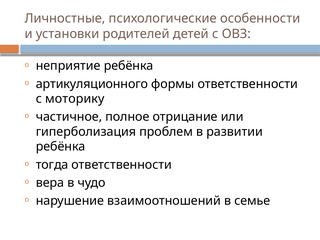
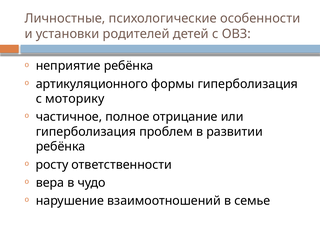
формы ответственности: ответственности -> гиперболизация
тогда: тогда -> росту
